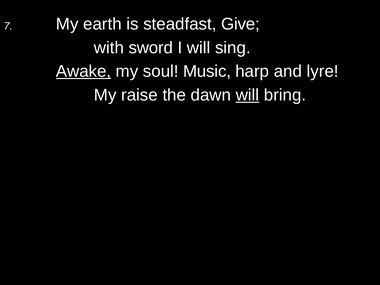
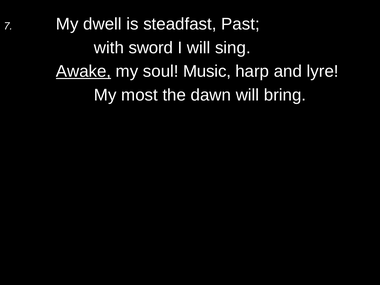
earth: earth -> dwell
Give: Give -> Past
raise: raise -> most
will at (247, 95) underline: present -> none
